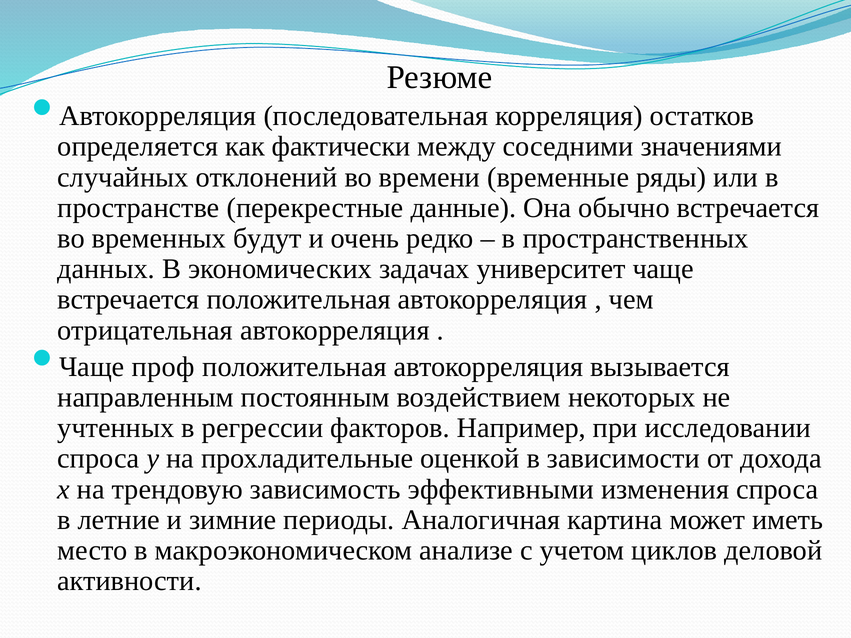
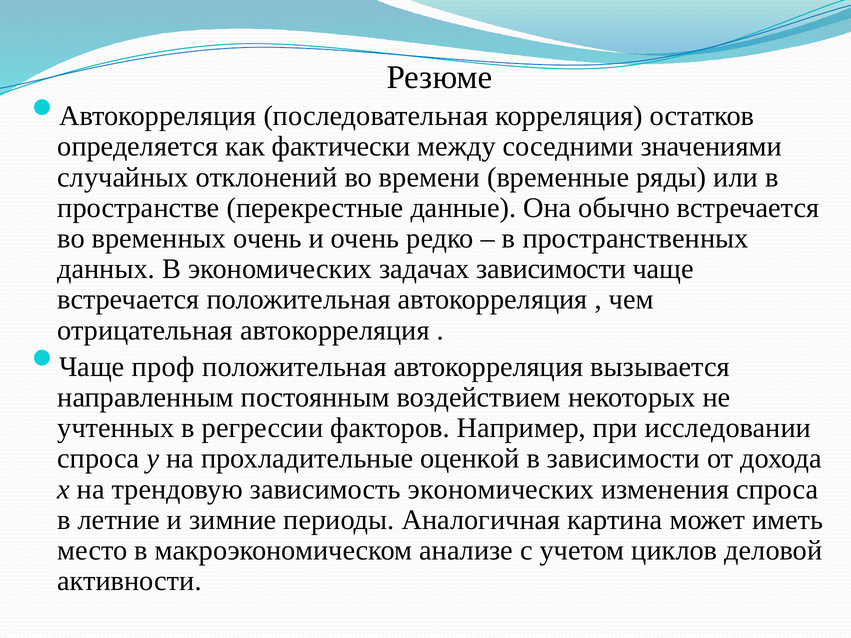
временных будут: будут -> очень
задачах университет: университет -> зависимости
зависимость эффективными: эффективными -> экономических
